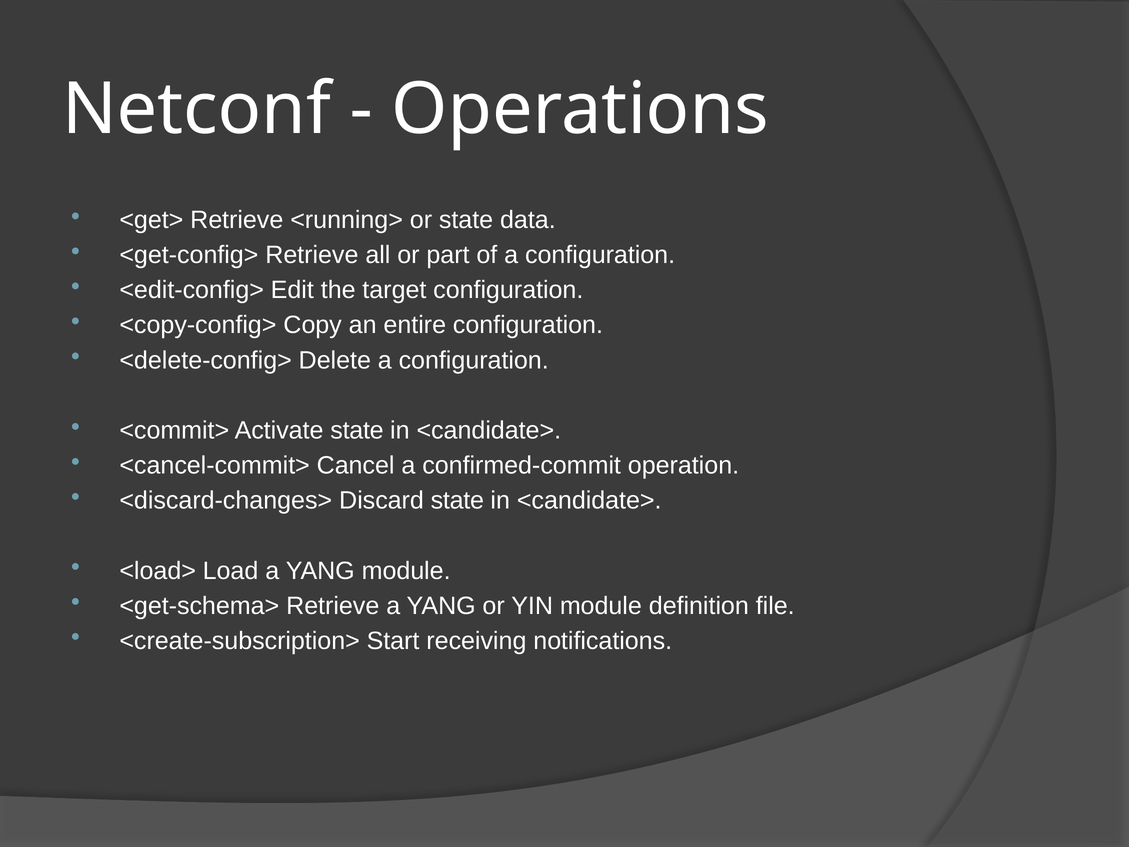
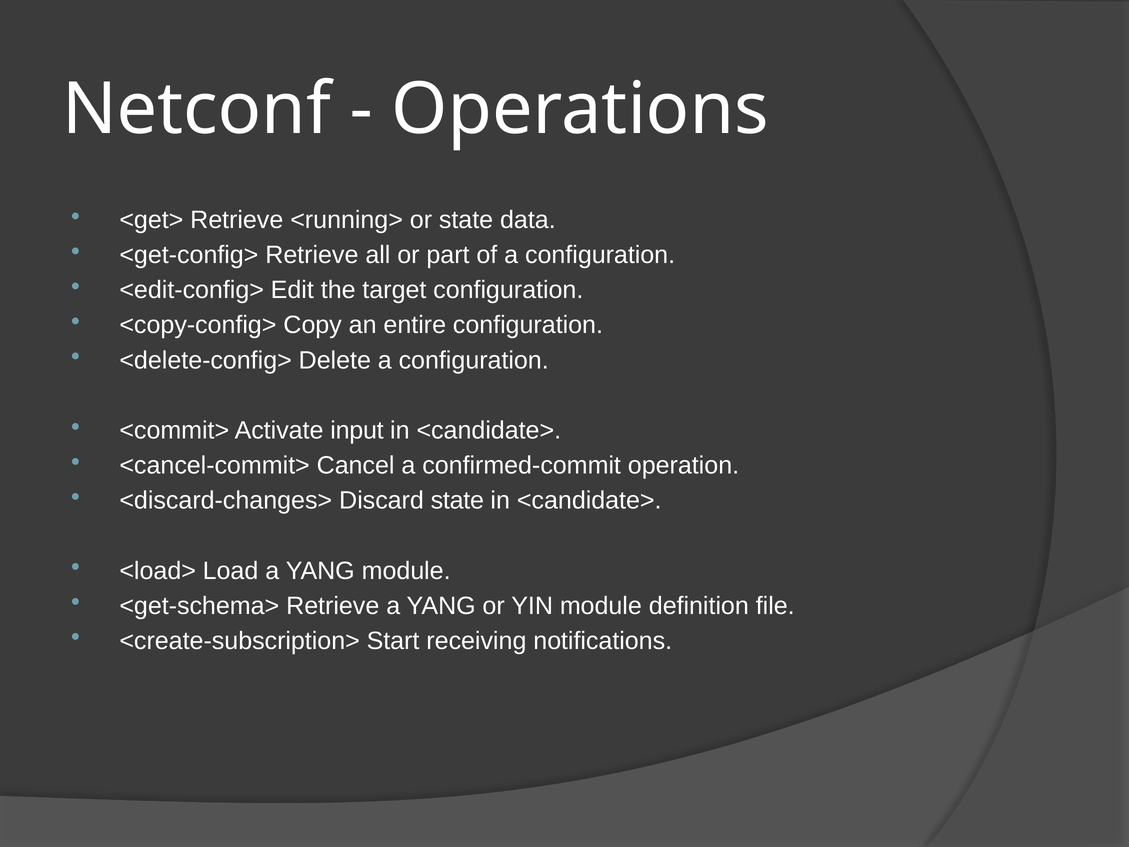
Activate state: state -> input
